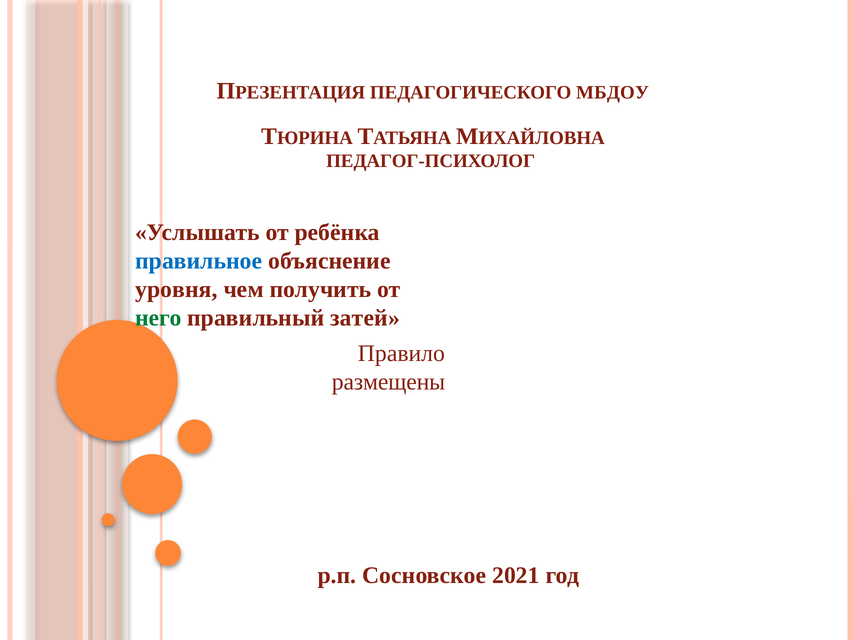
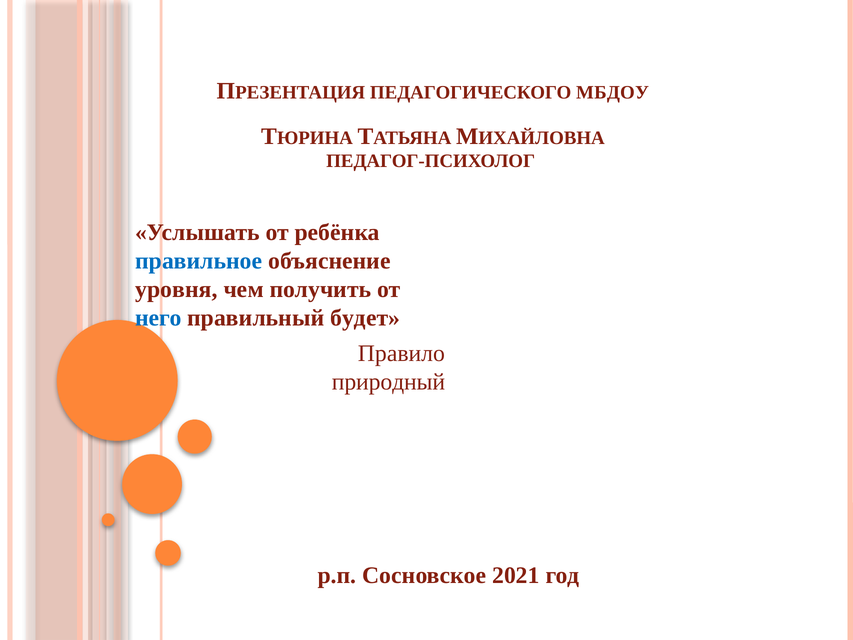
него colour: green -> blue
затей: затей -> будет
размещены: размещены -> природный
